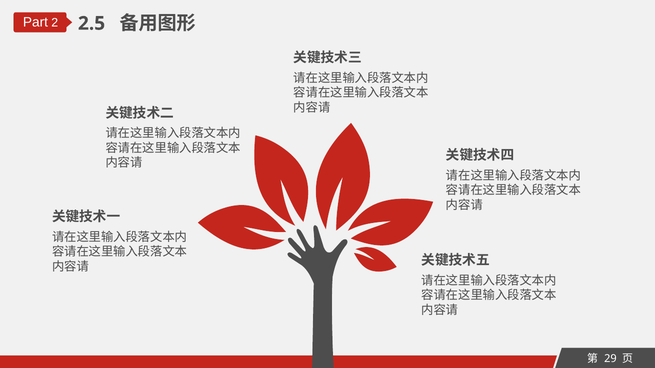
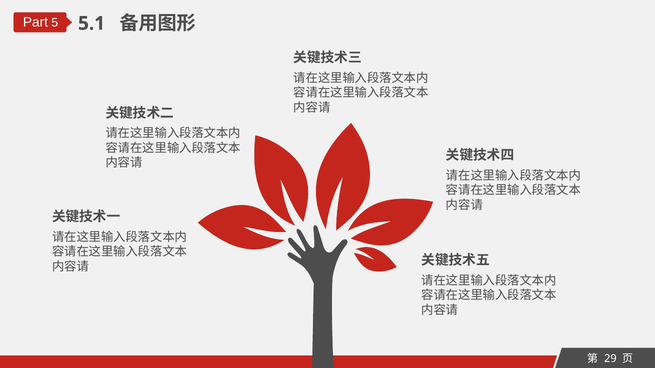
2: 2 -> 5
2.5: 2.5 -> 5.1
